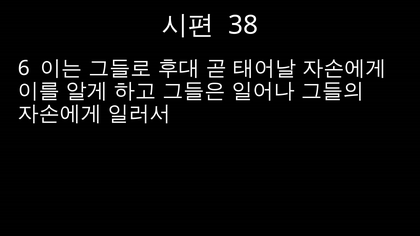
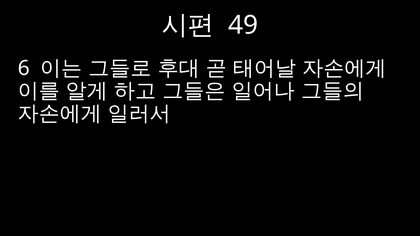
38: 38 -> 49
